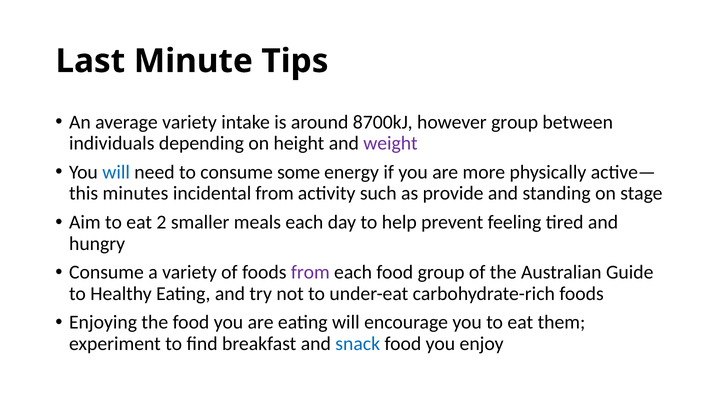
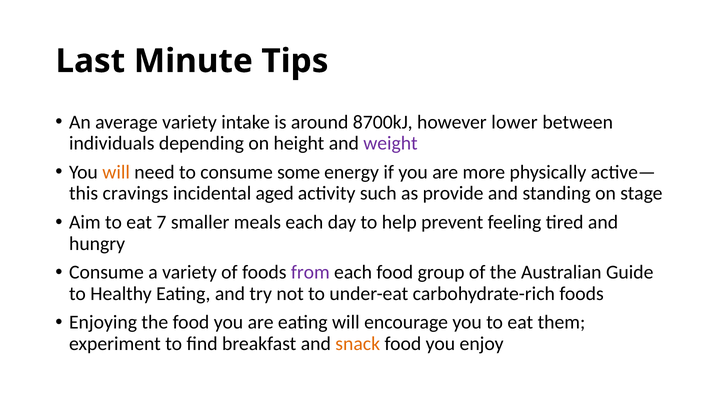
however group: group -> lower
will at (116, 172) colour: blue -> orange
minutes: minutes -> cravings
incidental from: from -> aged
2: 2 -> 7
snack colour: blue -> orange
